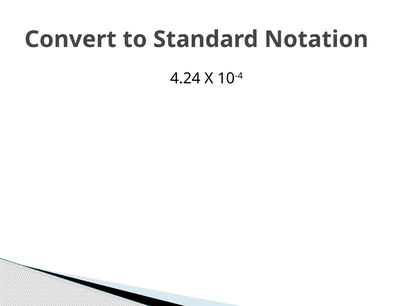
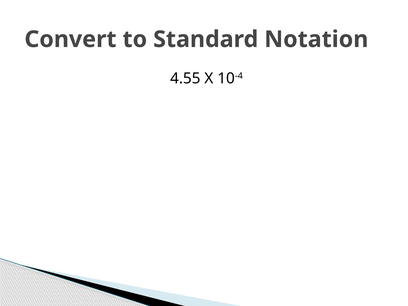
4.24: 4.24 -> 4.55
